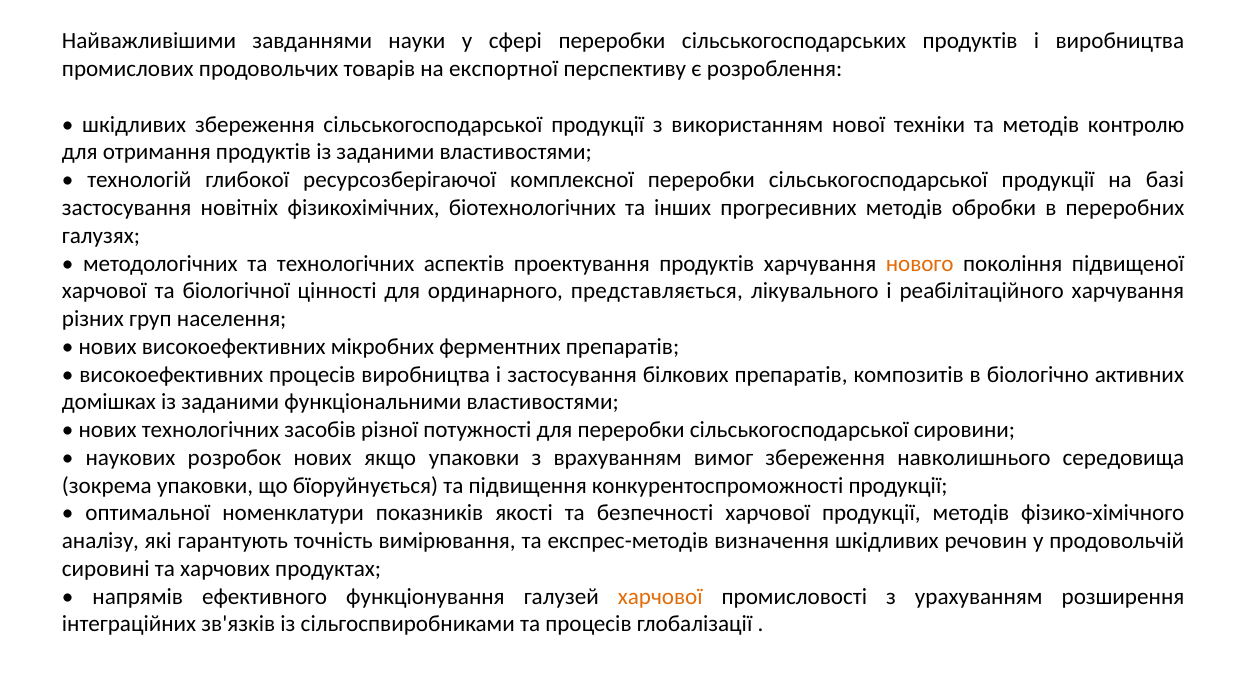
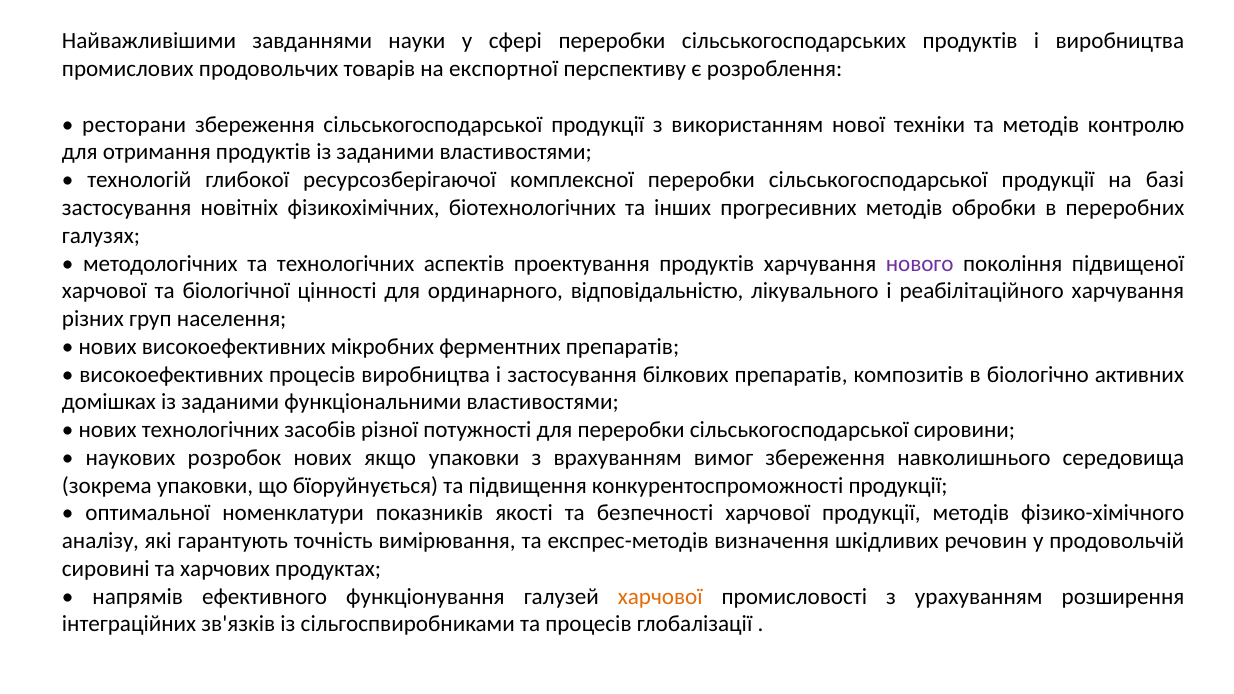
шкідливих at (134, 125): шкідливих -> ресторани
нового colour: orange -> purple
представляється: представляється -> відповідальністю
